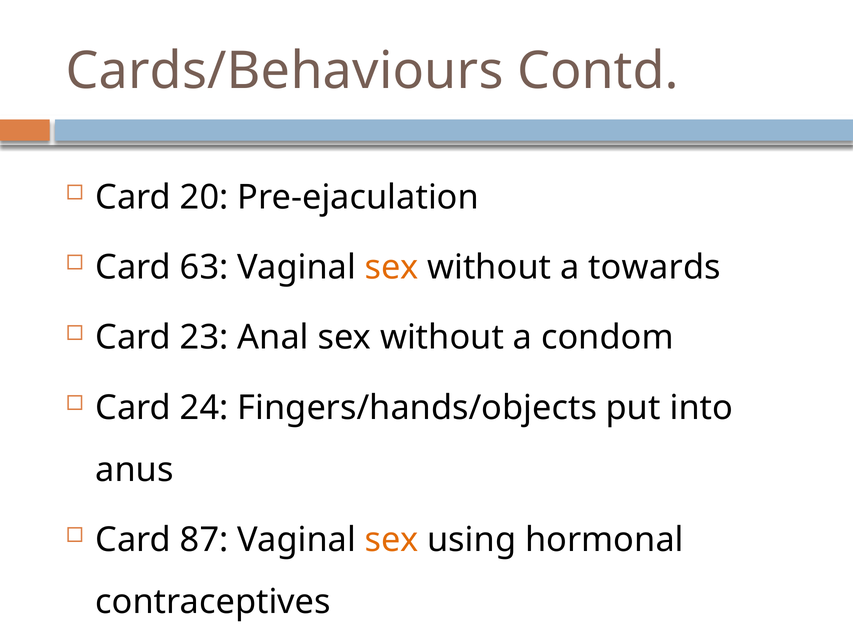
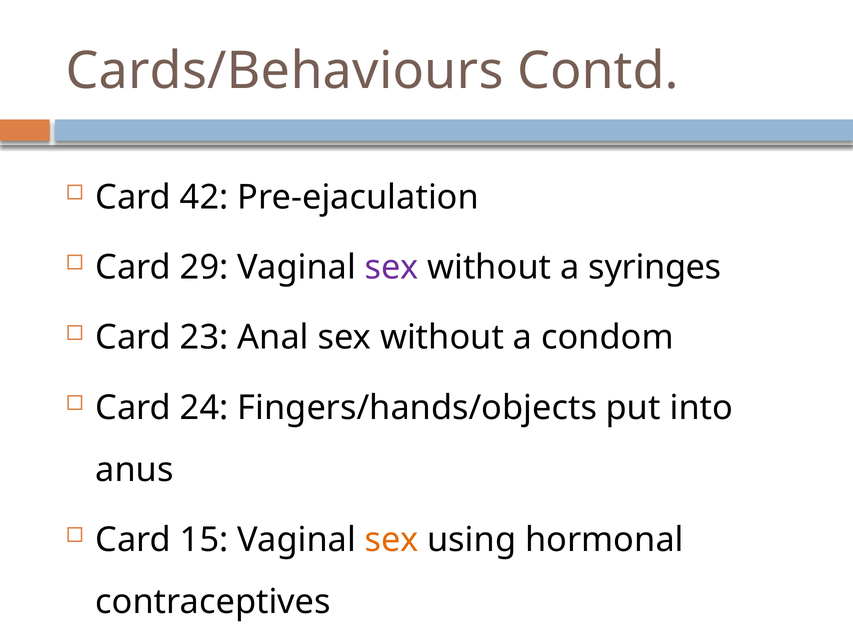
20: 20 -> 42
63: 63 -> 29
sex at (392, 267) colour: orange -> purple
towards: towards -> syringes
87: 87 -> 15
